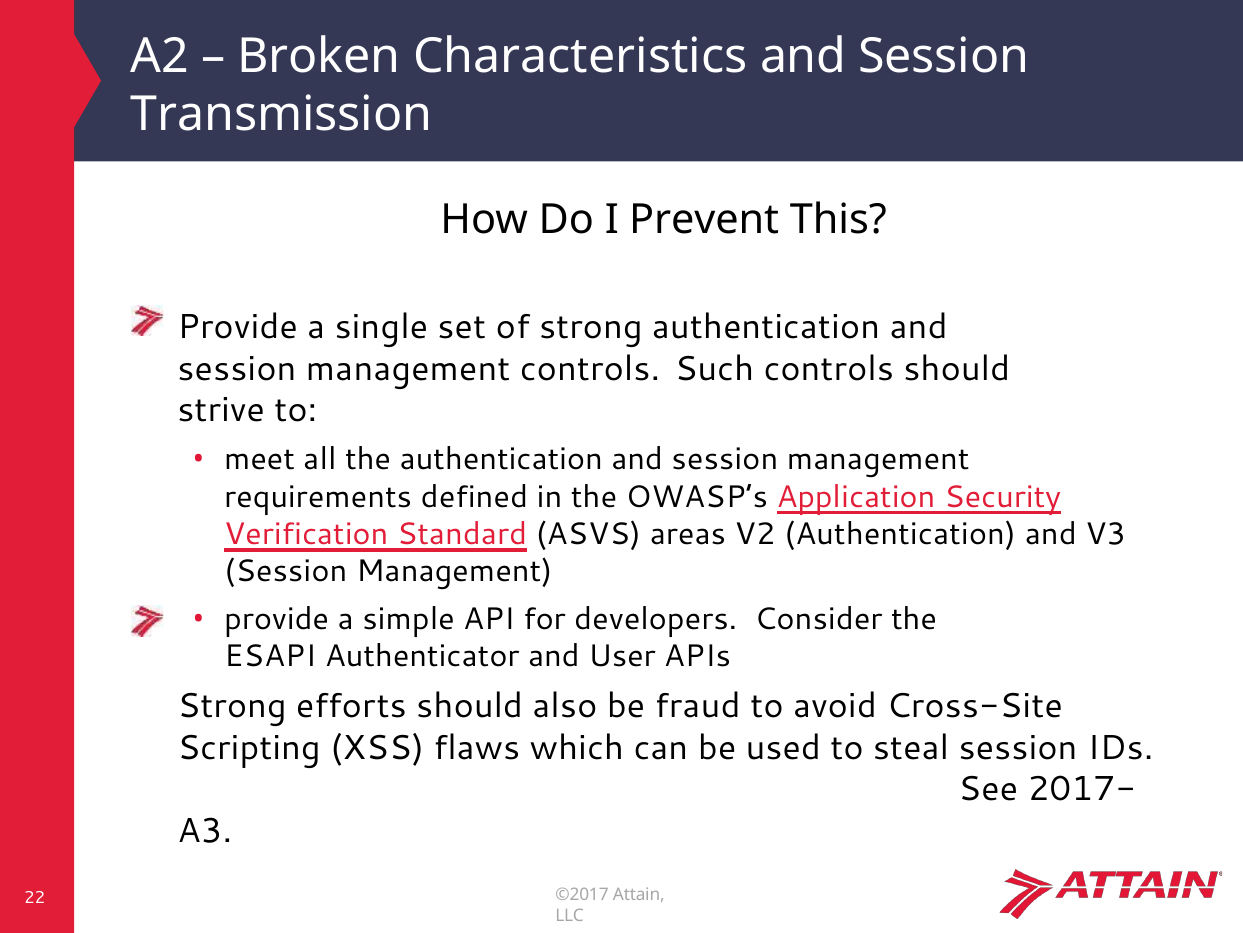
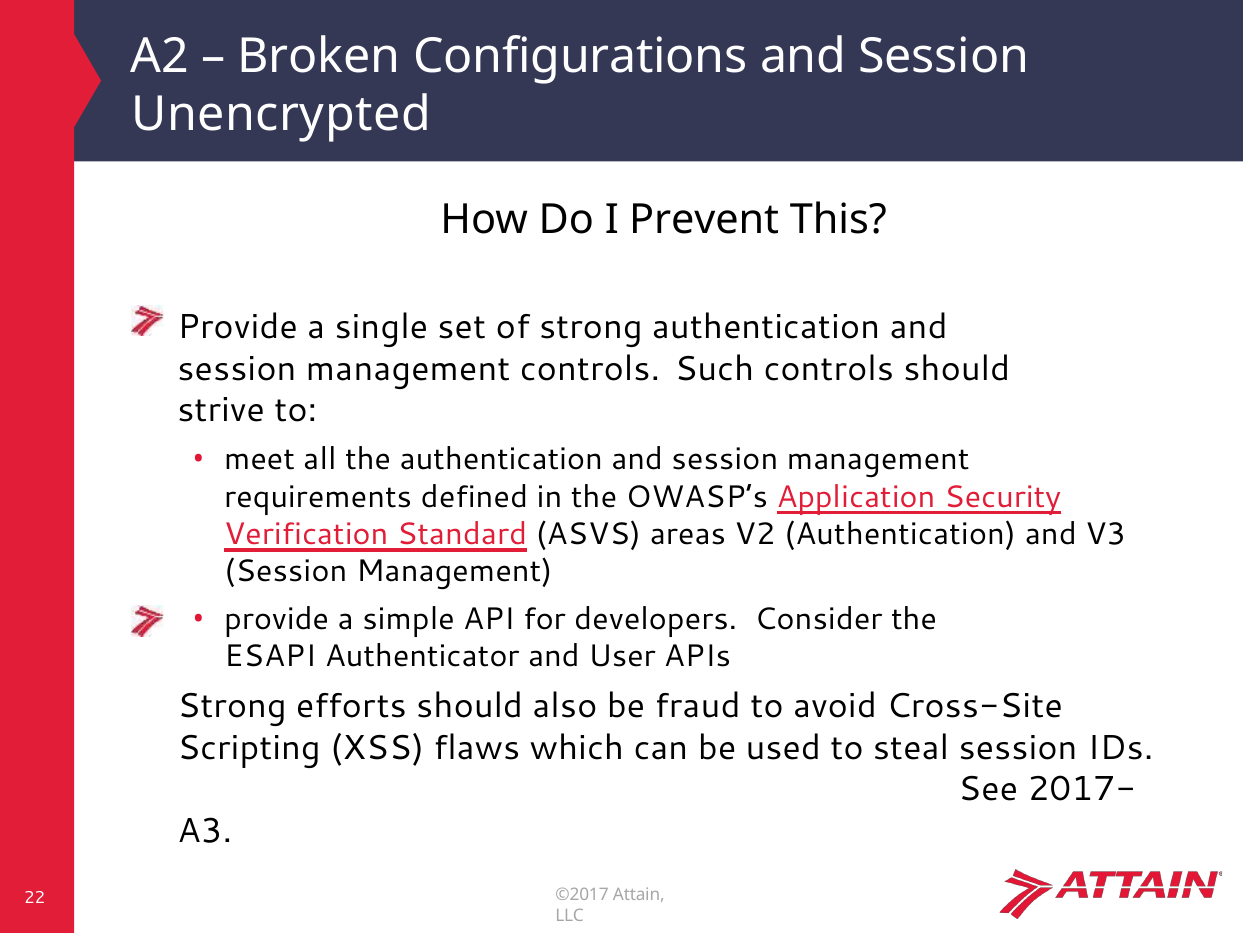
Characteristics: Characteristics -> Configurations
Transmission: Transmission -> Unencrypted
